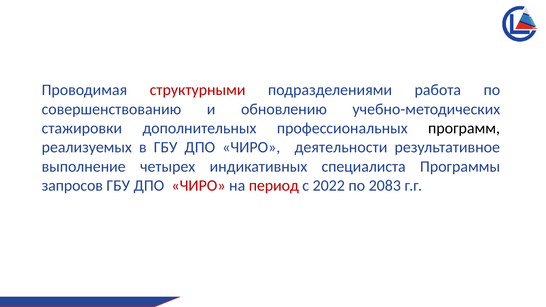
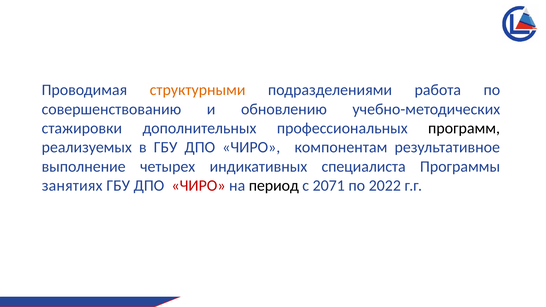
структурными colour: red -> orange
деятельности: деятельности -> компонентам
запросов: запросов -> занятиях
период colour: red -> black
2022: 2022 -> 2071
2083: 2083 -> 2022
